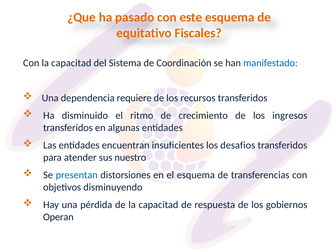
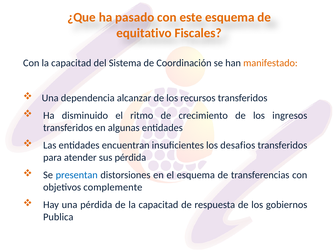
manifestado colour: blue -> orange
requiere: requiere -> alcanzar
sus nuestro: nuestro -> pérdida
disminuyendo: disminuyendo -> complemente
Operan: Operan -> Publica
